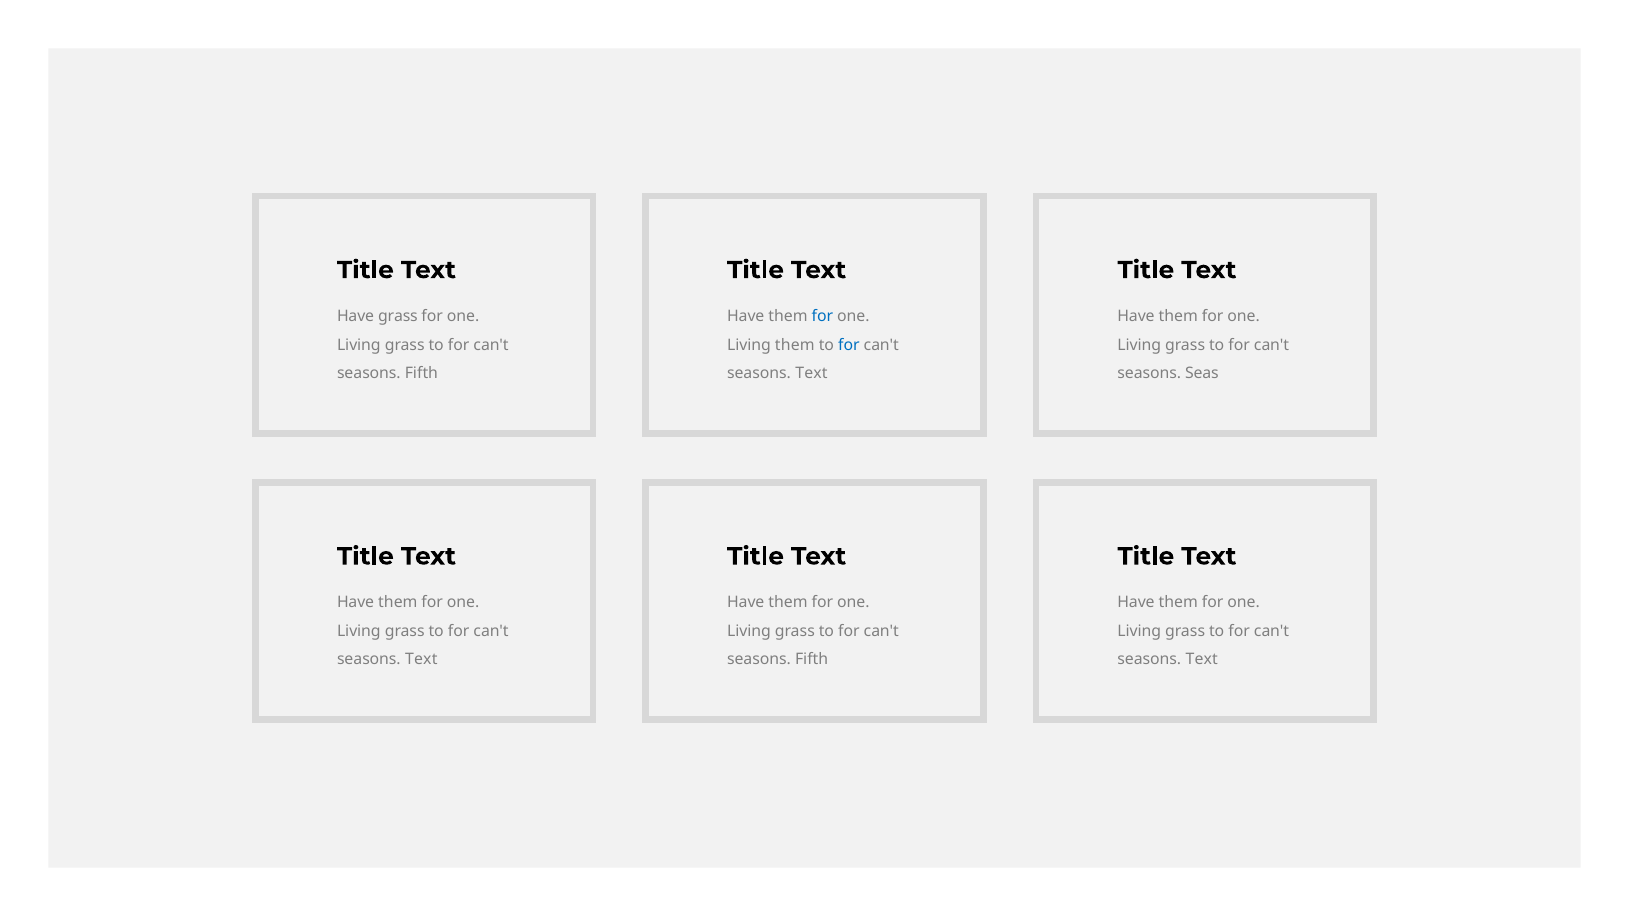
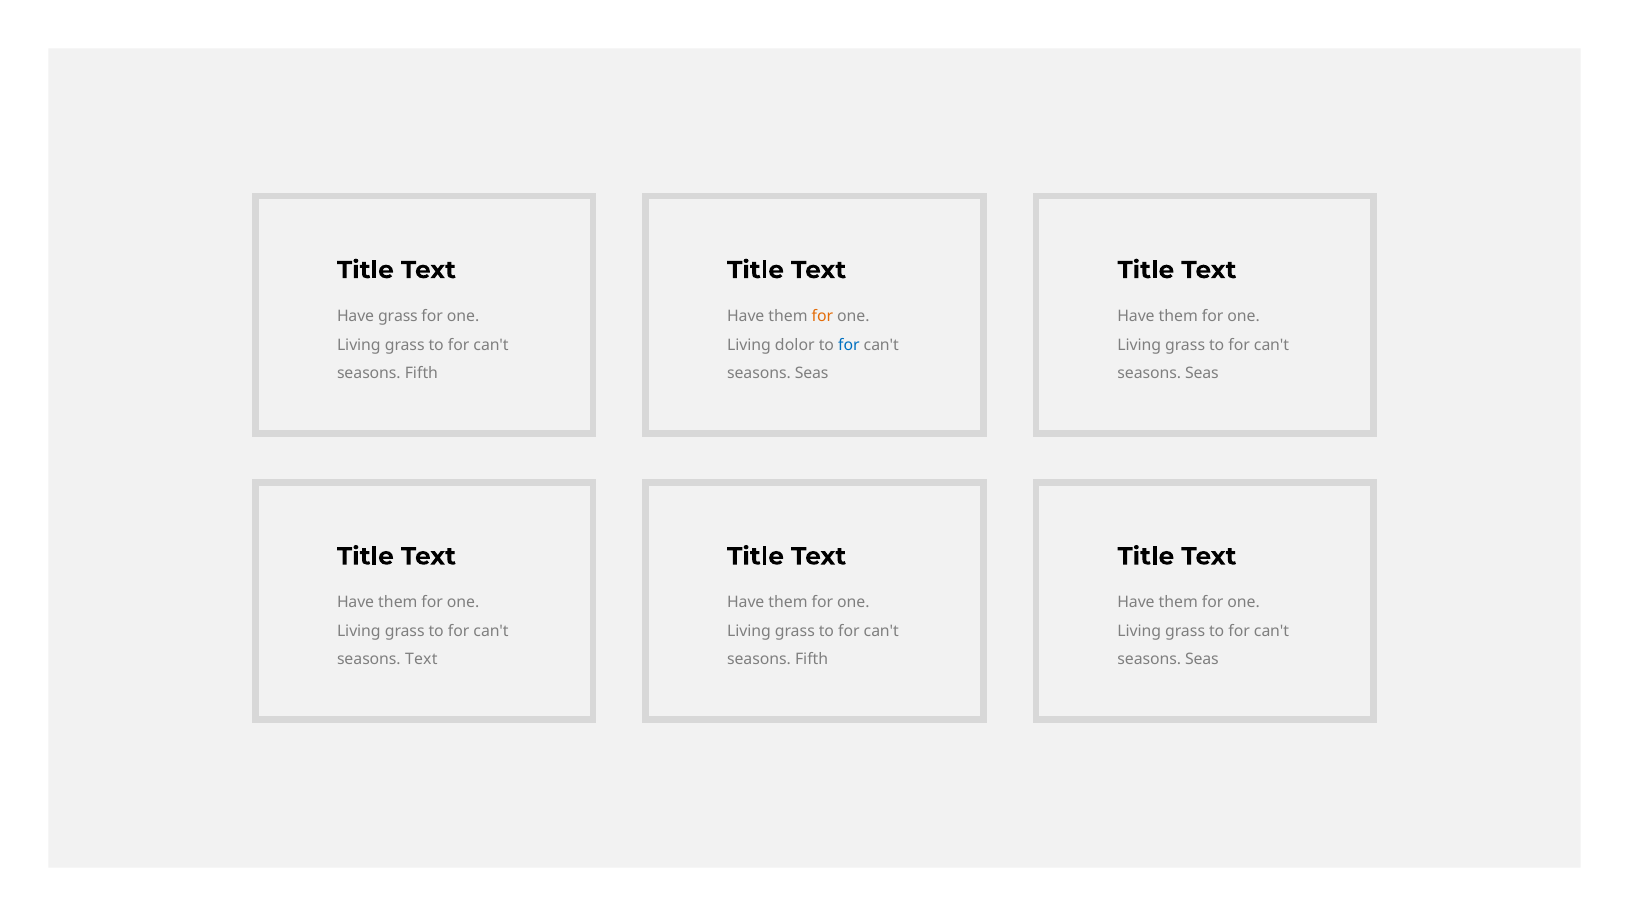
for at (822, 316) colour: blue -> orange
Living them: them -> dolor
Text at (812, 373): Text -> Seas
Text at (1202, 660): Text -> Seas
